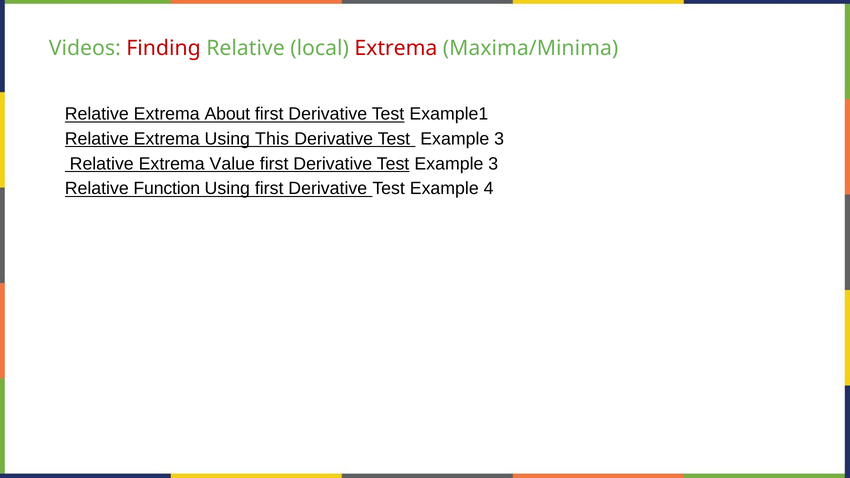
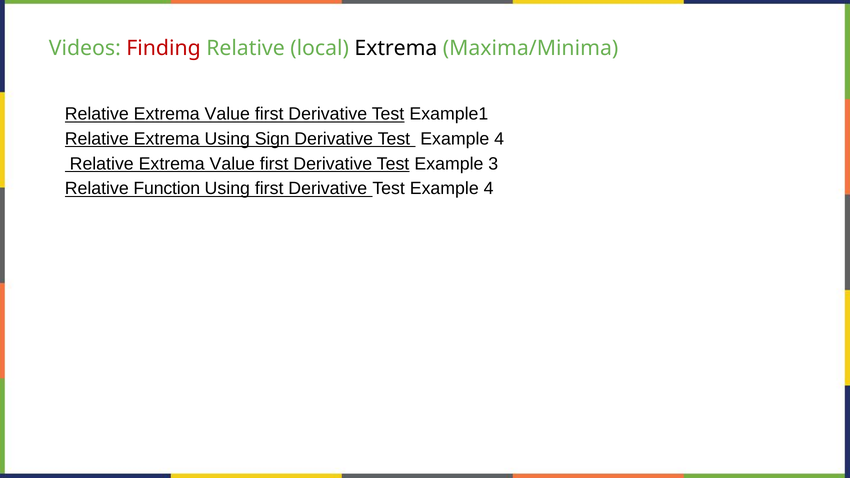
Extrema at (396, 48) colour: red -> black
About at (227, 114): About -> Value
This: This -> Sign
3 at (499, 139): 3 -> 4
